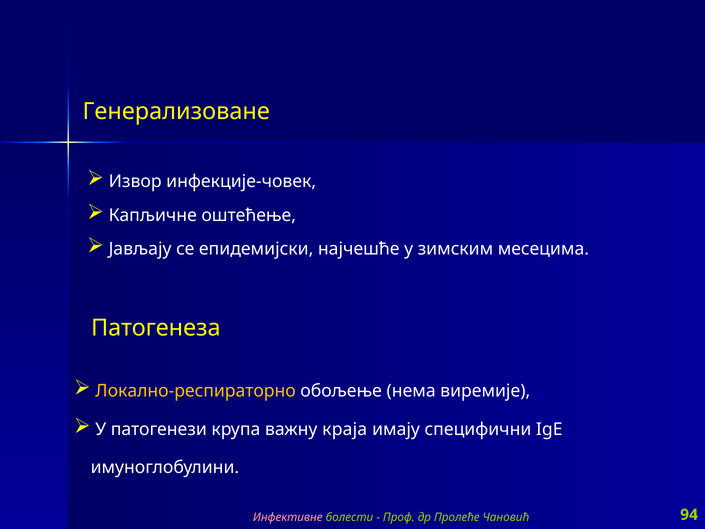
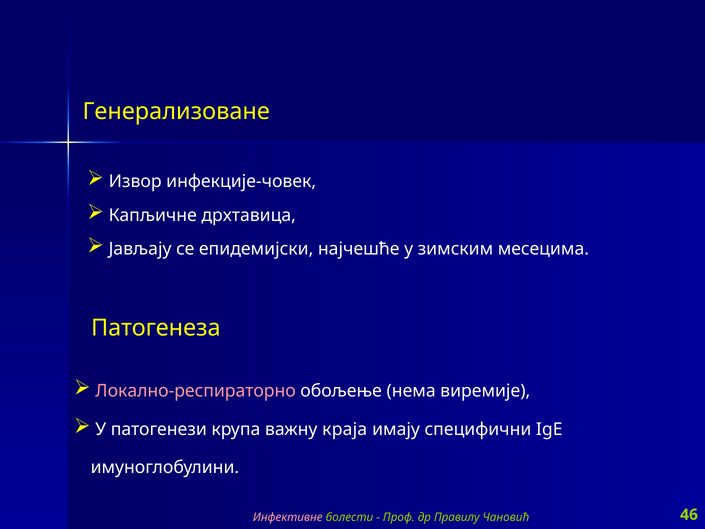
оштећење: оштећење -> дрхтавица
Локално-респираторно colour: yellow -> pink
Пролеће: Пролеће -> Правилу
94: 94 -> 46
